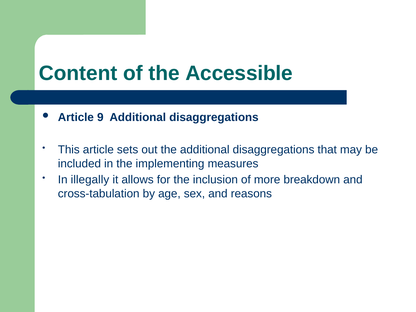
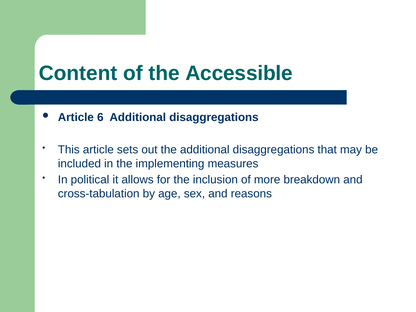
9: 9 -> 6
illegally: illegally -> political
